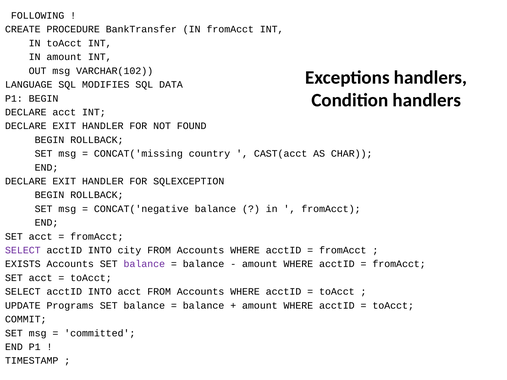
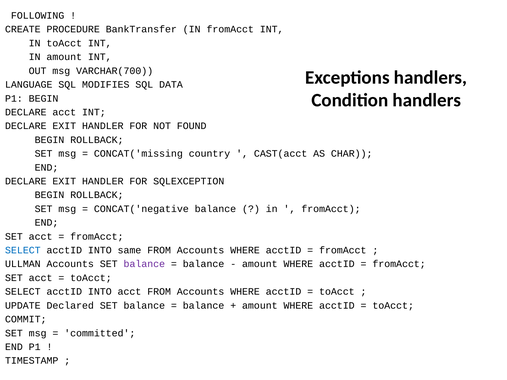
VARCHAR(102: VARCHAR(102 -> VARCHAR(700
SELECT at (23, 250) colour: purple -> blue
city: city -> same
EXISTS: EXISTS -> ULLMAN
Programs: Programs -> Declared
